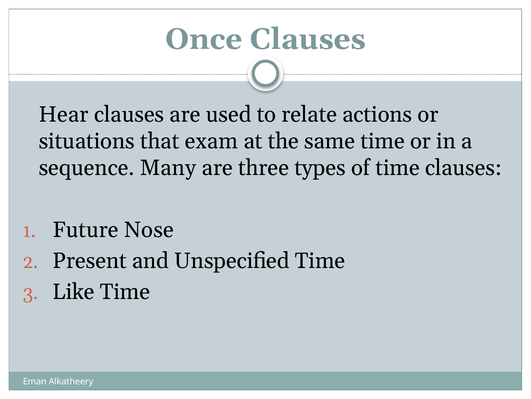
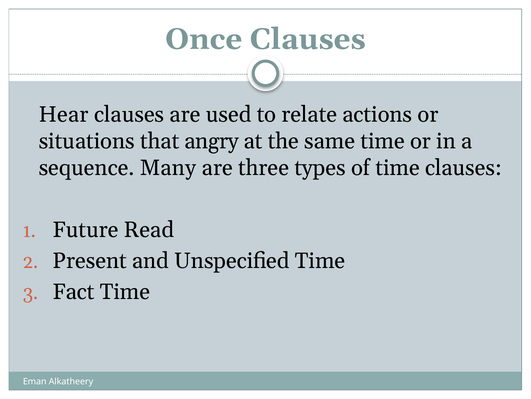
exam: exam -> angry
Nose: Nose -> Read
Like: Like -> Fact
